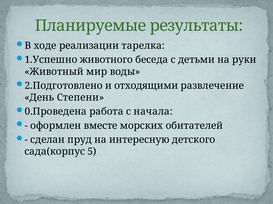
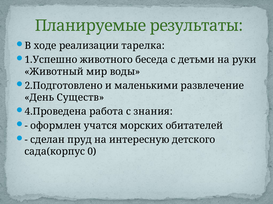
отходящими: отходящими -> маленькими
Степени: Степени -> Существ
0.Проведена: 0.Проведена -> 4.Проведена
начала: начала -> знания
вместе: вместе -> учатся
5: 5 -> 0
